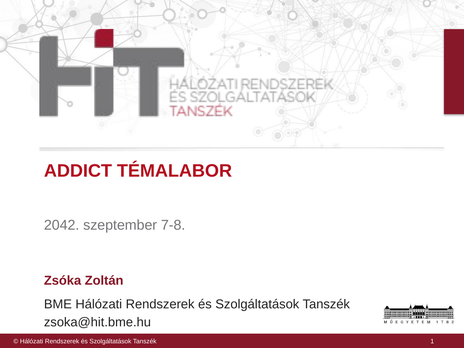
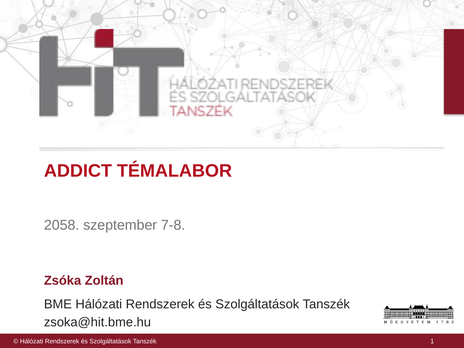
2042: 2042 -> 2058
